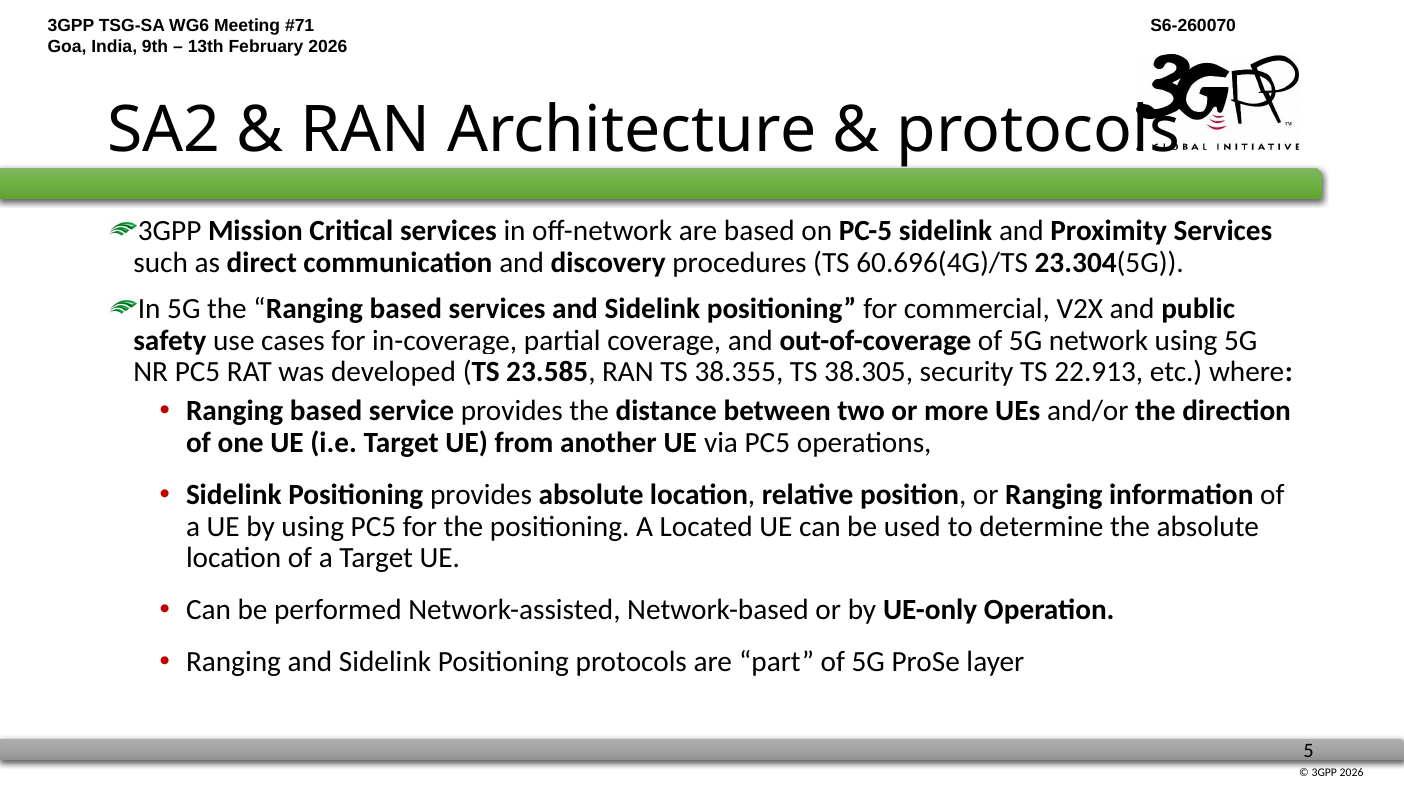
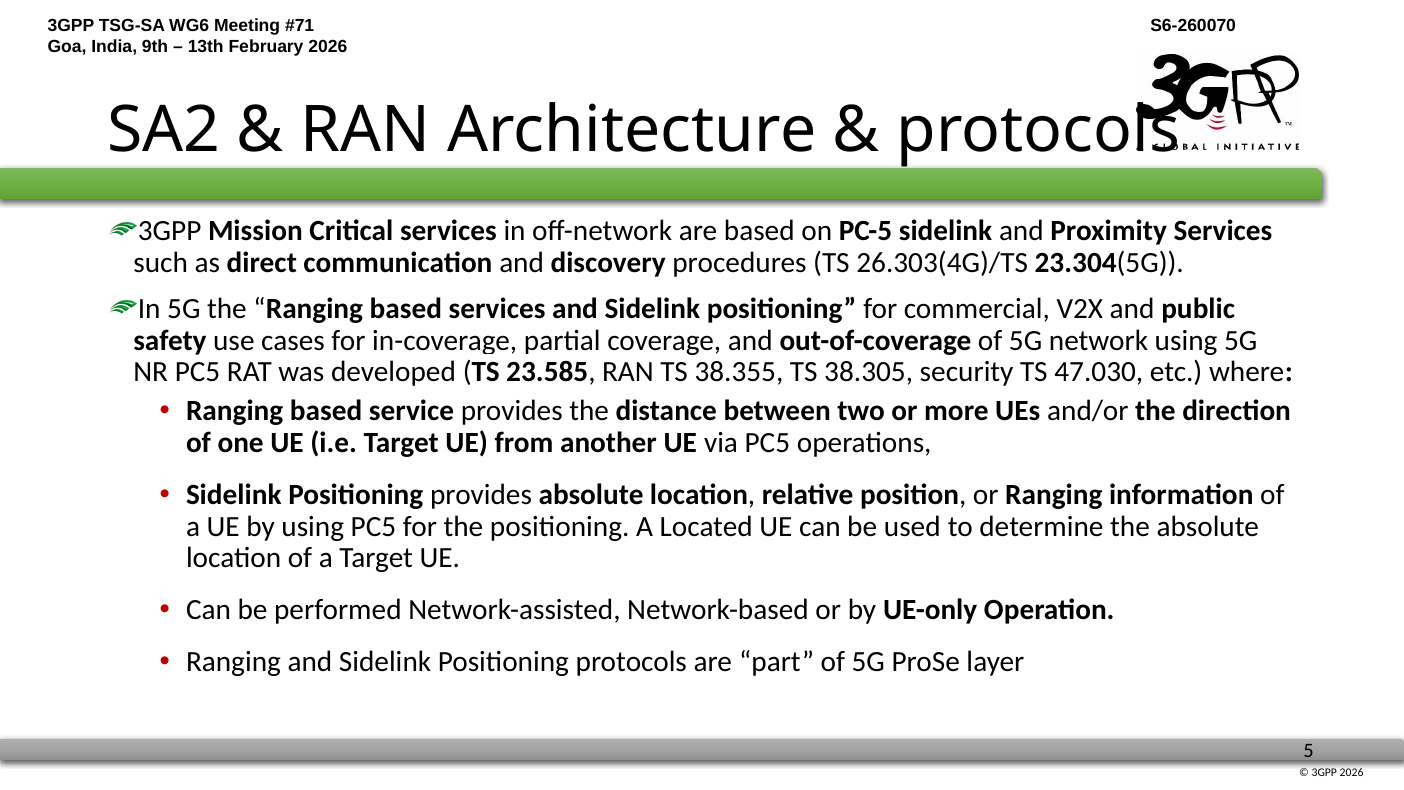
60.696(4G)/TS: 60.696(4G)/TS -> 26.303(4G)/TS
22.913: 22.913 -> 47.030
